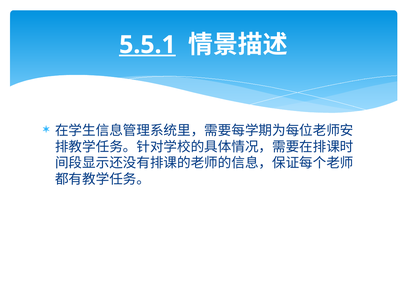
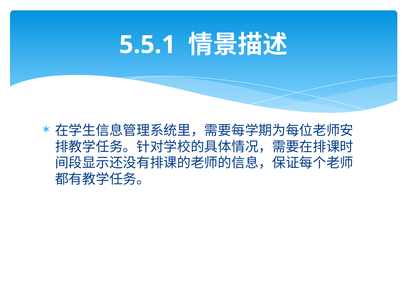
5.5.1 underline: present -> none
